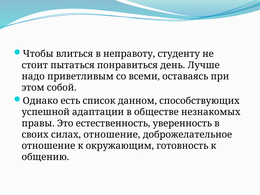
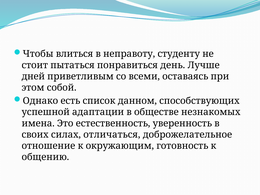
надо: надо -> дней
правы: правы -> имена
силах отношение: отношение -> отличаться
